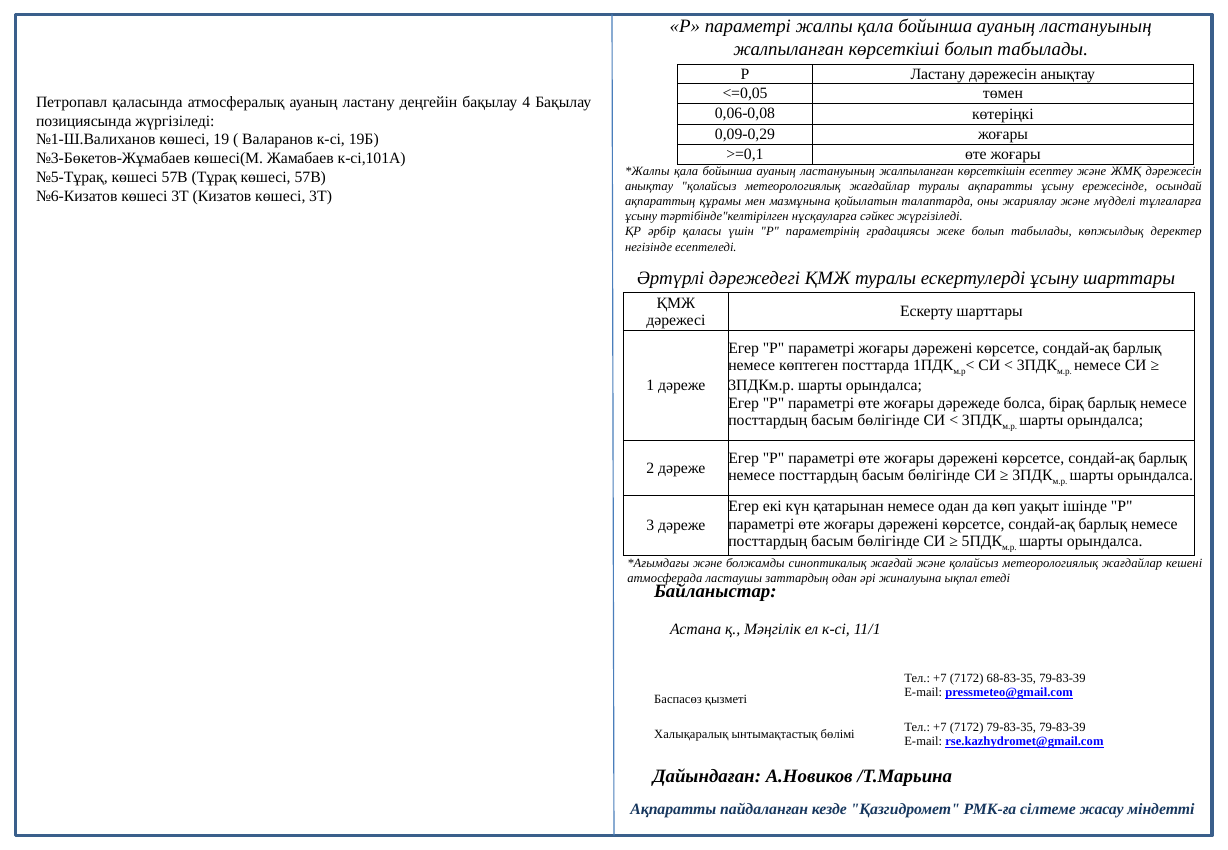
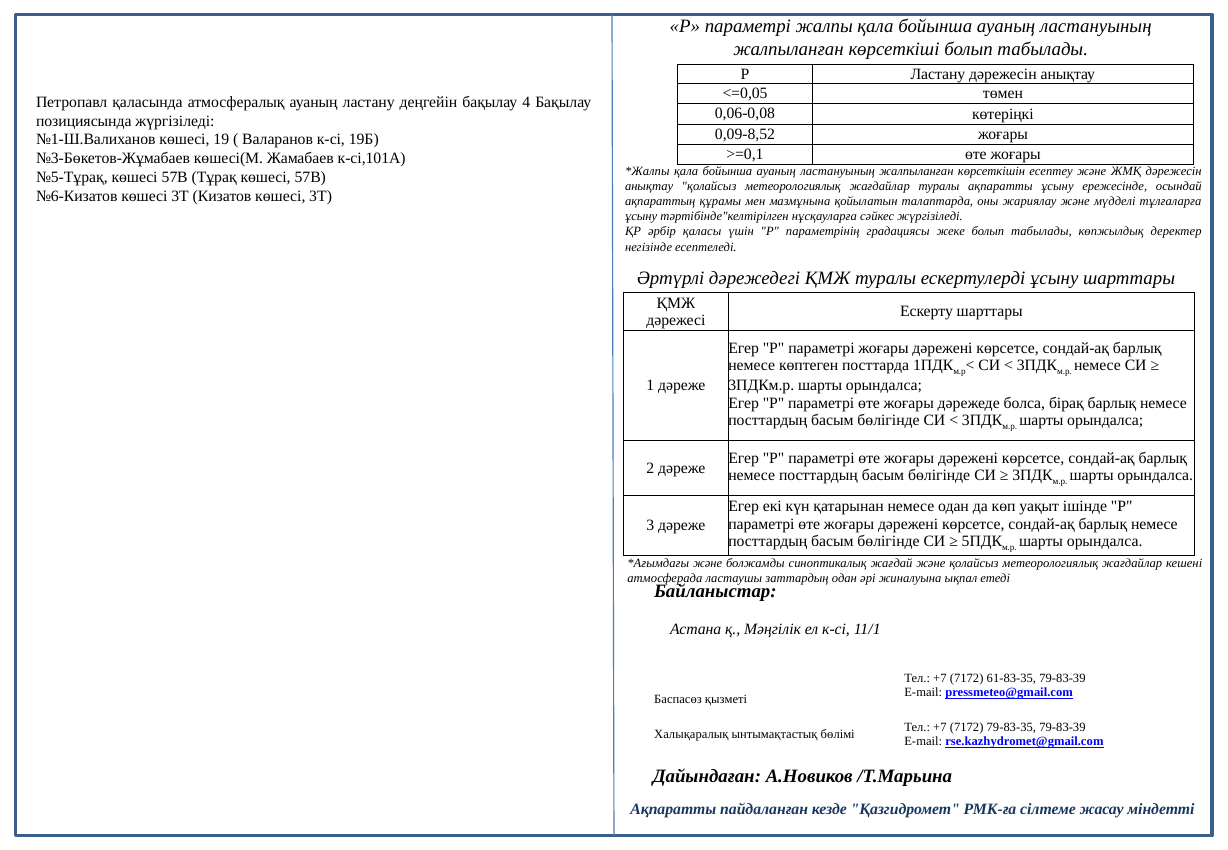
0,09-0,29: 0,09-0,29 -> 0,09-8,52
68-83-35: 68-83-35 -> 61-83-35
